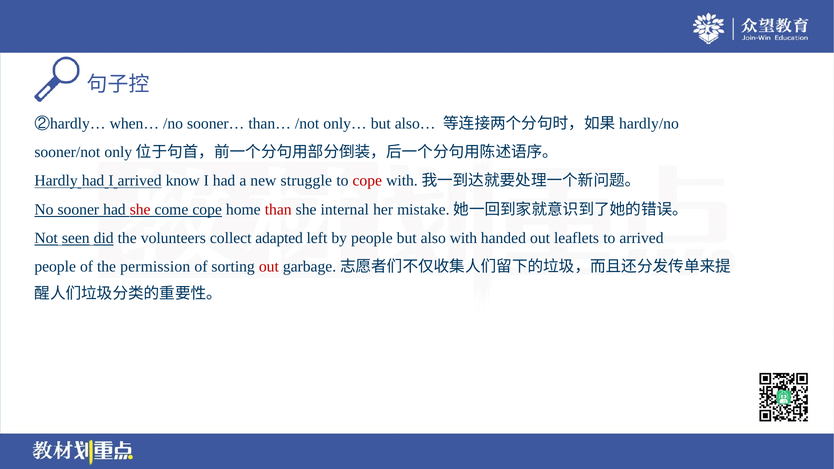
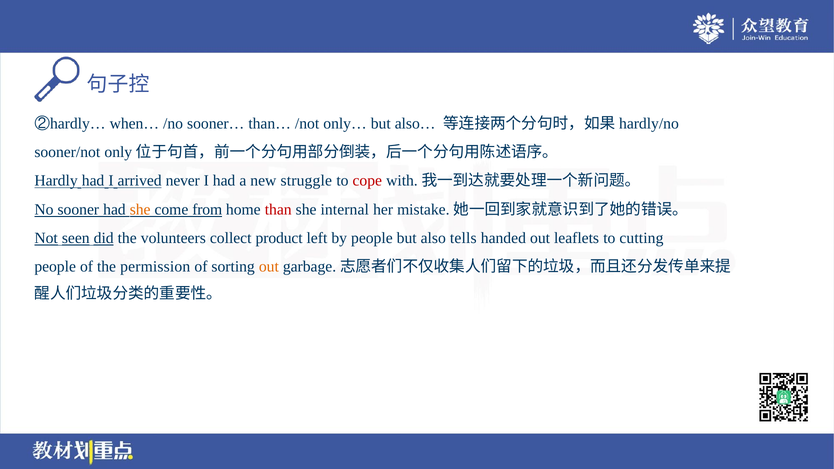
know: know -> never
she at (140, 210) colour: red -> orange
come cope: cope -> from
adapted: adapted -> product
with: with -> tells
to arrived: arrived -> cutting
out at (269, 267) colour: red -> orange
